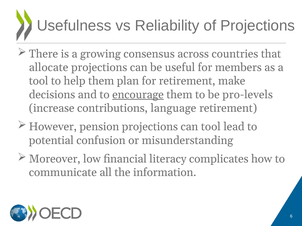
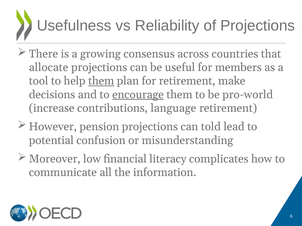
them at (101, 81) underline: none -> present
pro-levels: pro-levels -> pro-world
can tool: tool -> told
